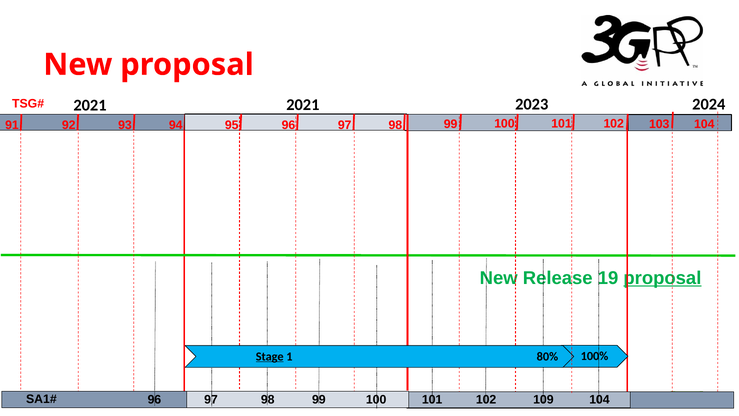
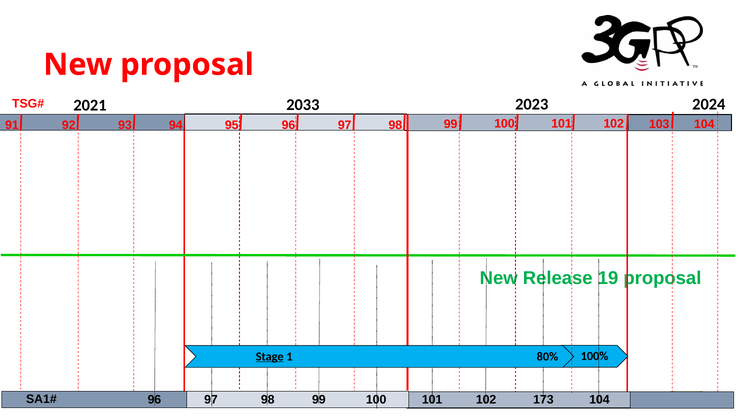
2021 at (303, 105): 2021 -> 2033
proposal at (662, 278) underline: present -> none
109: 109 -> 173
